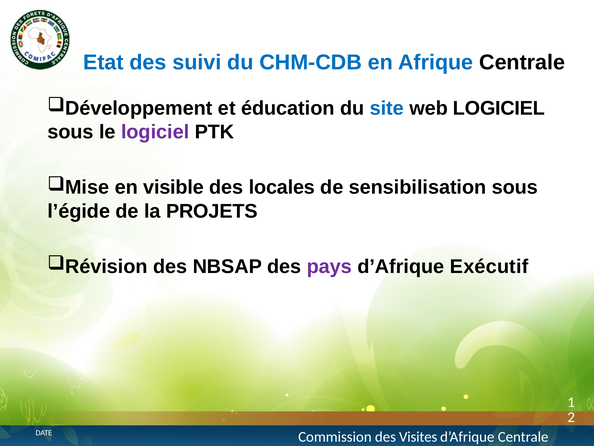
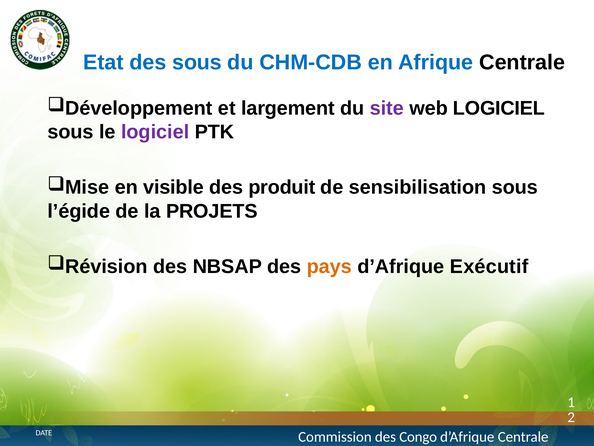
des suivi: suivi -> sous
éducation: éducation -> largement
site colour: blue -> purple
locales: locales -> produit
pays colour: purple -> orange
Visites: Visites -> Congo
